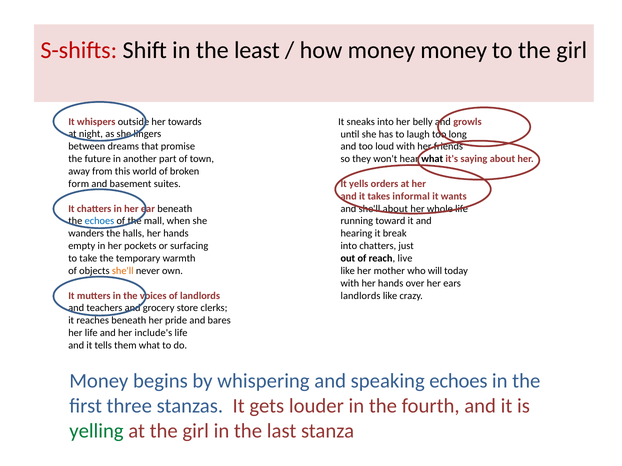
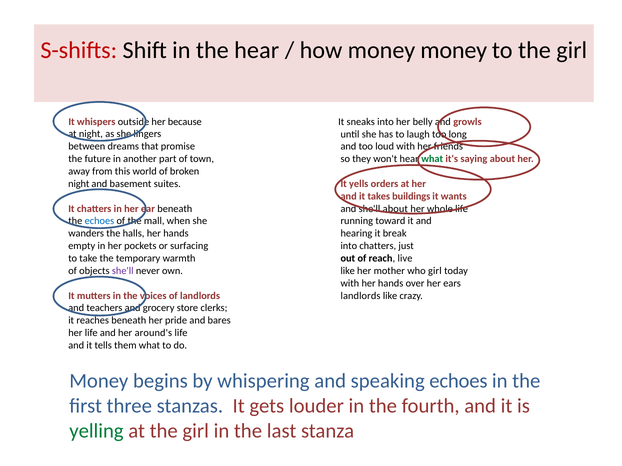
the least: least -> hear
towards: towards -> because
what at (432, 159) colour: black -> green
form at (79, 184): form -> night
informal: informal -> buildings
she'll at (123, 271) colour: orange -> purple
who will: will -> girl
include's: include's -> around's
